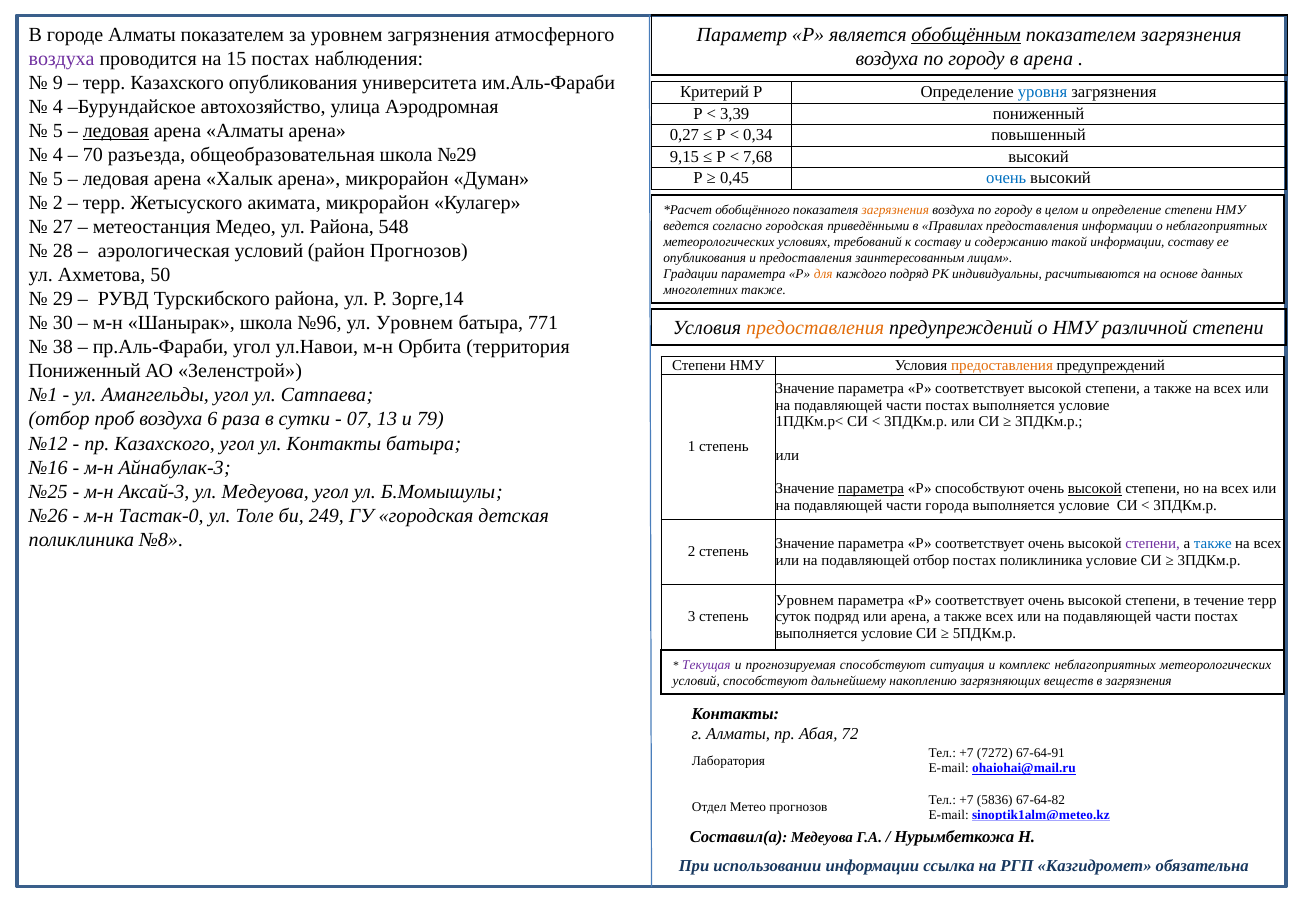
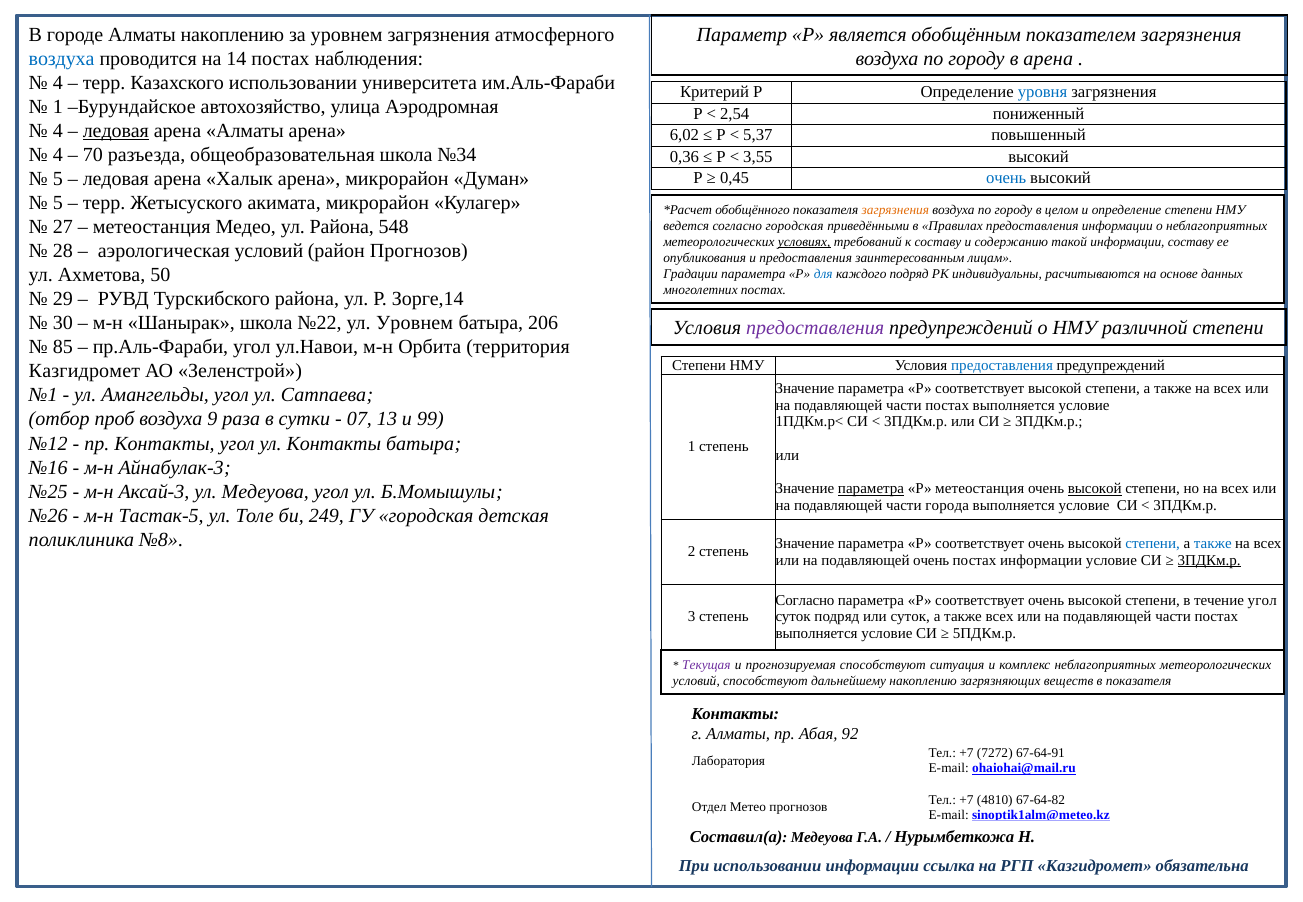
Алматы показателем: показателем -> накоплению
обобщённым underline: present -> none
воздуха at (62, 59) colour: purple -> blue
15: 15 -> 14
9 at (58, 83): 9 -> 4
Казахского опубликования: опубликования -> использовании
4 at (58, 107): 4 -> 1
3,39: 3,39 -> 2,54
5 at (58, 131): 5 -> 4
0,27: 0,27 -> 6,02
0,34: 0,34 -> 5,37
№29: №29 -> №34
9,15: 9,15 -> 0,36
7,68: 7,68 -> 3,55
2 at (58, 203): 2 -> 5
условиях underline: none -> present
для colour: orange -> blue
многолетних также: также -> постах
№96: №96 -> №22
771: 771 -> 206
предоставления at (815, 328) colour: orange -> purple
38: 38 -> 85
предоставления at (1002, 365) colour: orange -> blue
Пониженный at (85, 371): Пониженный -> Казгидромет
6: 6 -> 9
79: 79 -> 99
пр Казахского: Казахского -> Контакты
Р способствуют: способствуют -> метеостанция
Тастак-0: Тастак-0 -> Тастак-5
степени at (1153, 544) colour: purple -> blue
подавляющей отбор: отбор -> очень
постах поликлиника: поликлиника -> информации
3ПДКм.р at (1209, 560) underline: none -> present
Уровнем at (805, 600): Уровнем -> Согласно
течение терр: терр -> угол
или арена: арена -> суток
в загрязнения: загрязнения -> показателя
72: 72 -> 92
5836: 5836 -> 4810
